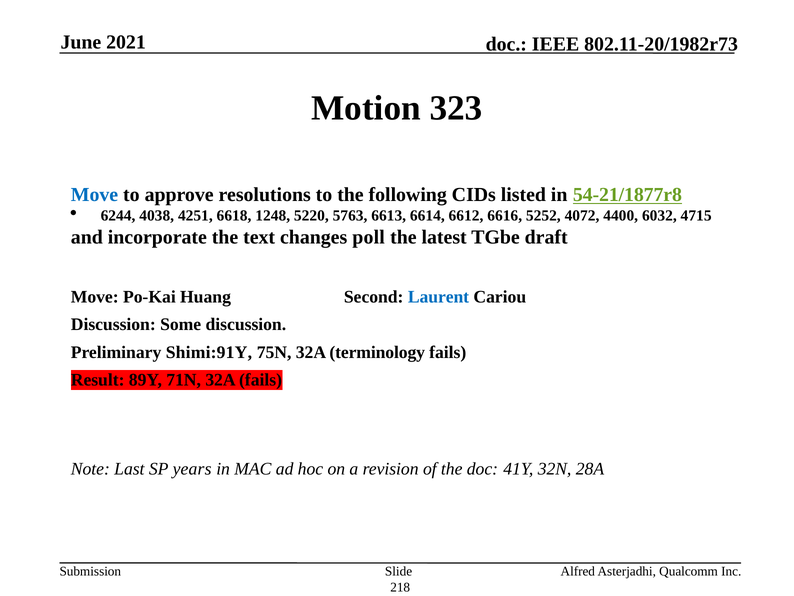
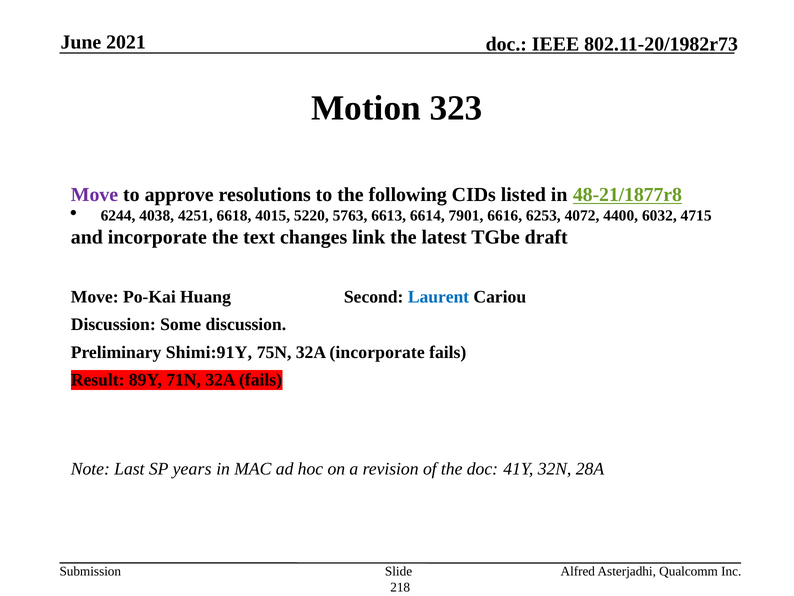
Move at (95, 195) colour: blue -> purple
54-21/1877r8: 54-21/1877r8 -> 48-21/1877r8
1248: 1248 -> 4015
6612: 6612 -> 7901
5252: 5252 -> 6253
poll: poll -> link
32A terminology: terminology -> incorporate
